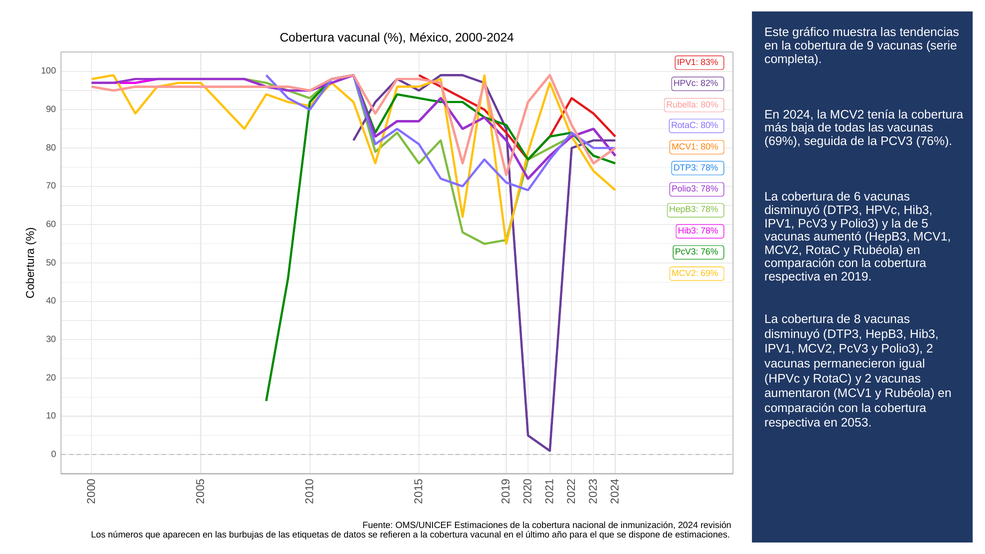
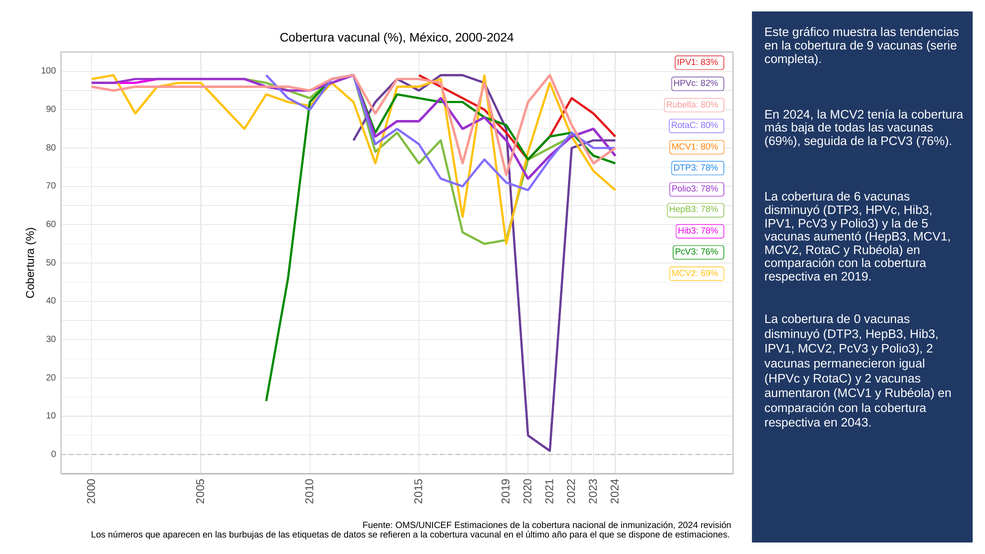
de 8: 8 -> 0
2053: 2053 -> 2043
